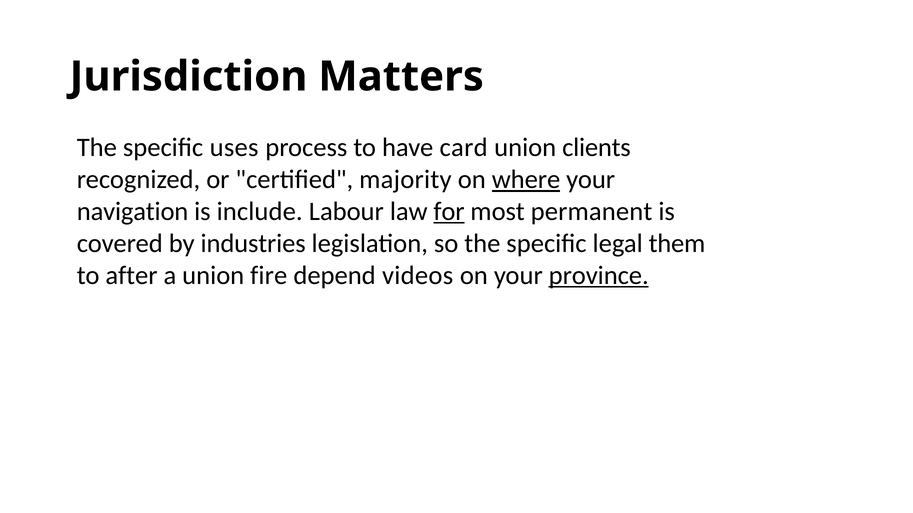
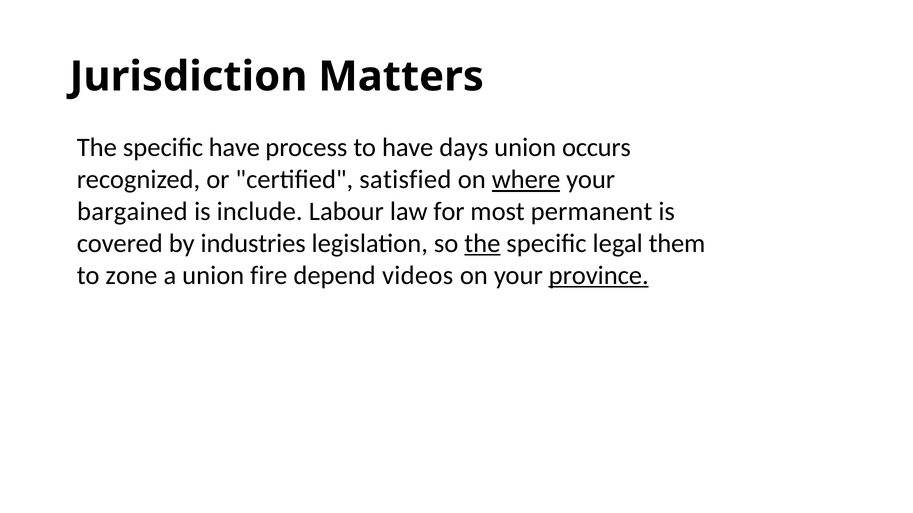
specific uses: uses -> have
card: card -> days
clients: clients -> occurs
majority: majority -> satisfied
navigation: navigation -> bargained
for underline: present -> none
the at (482, 244) underline: none -> present
after: after -> zone
